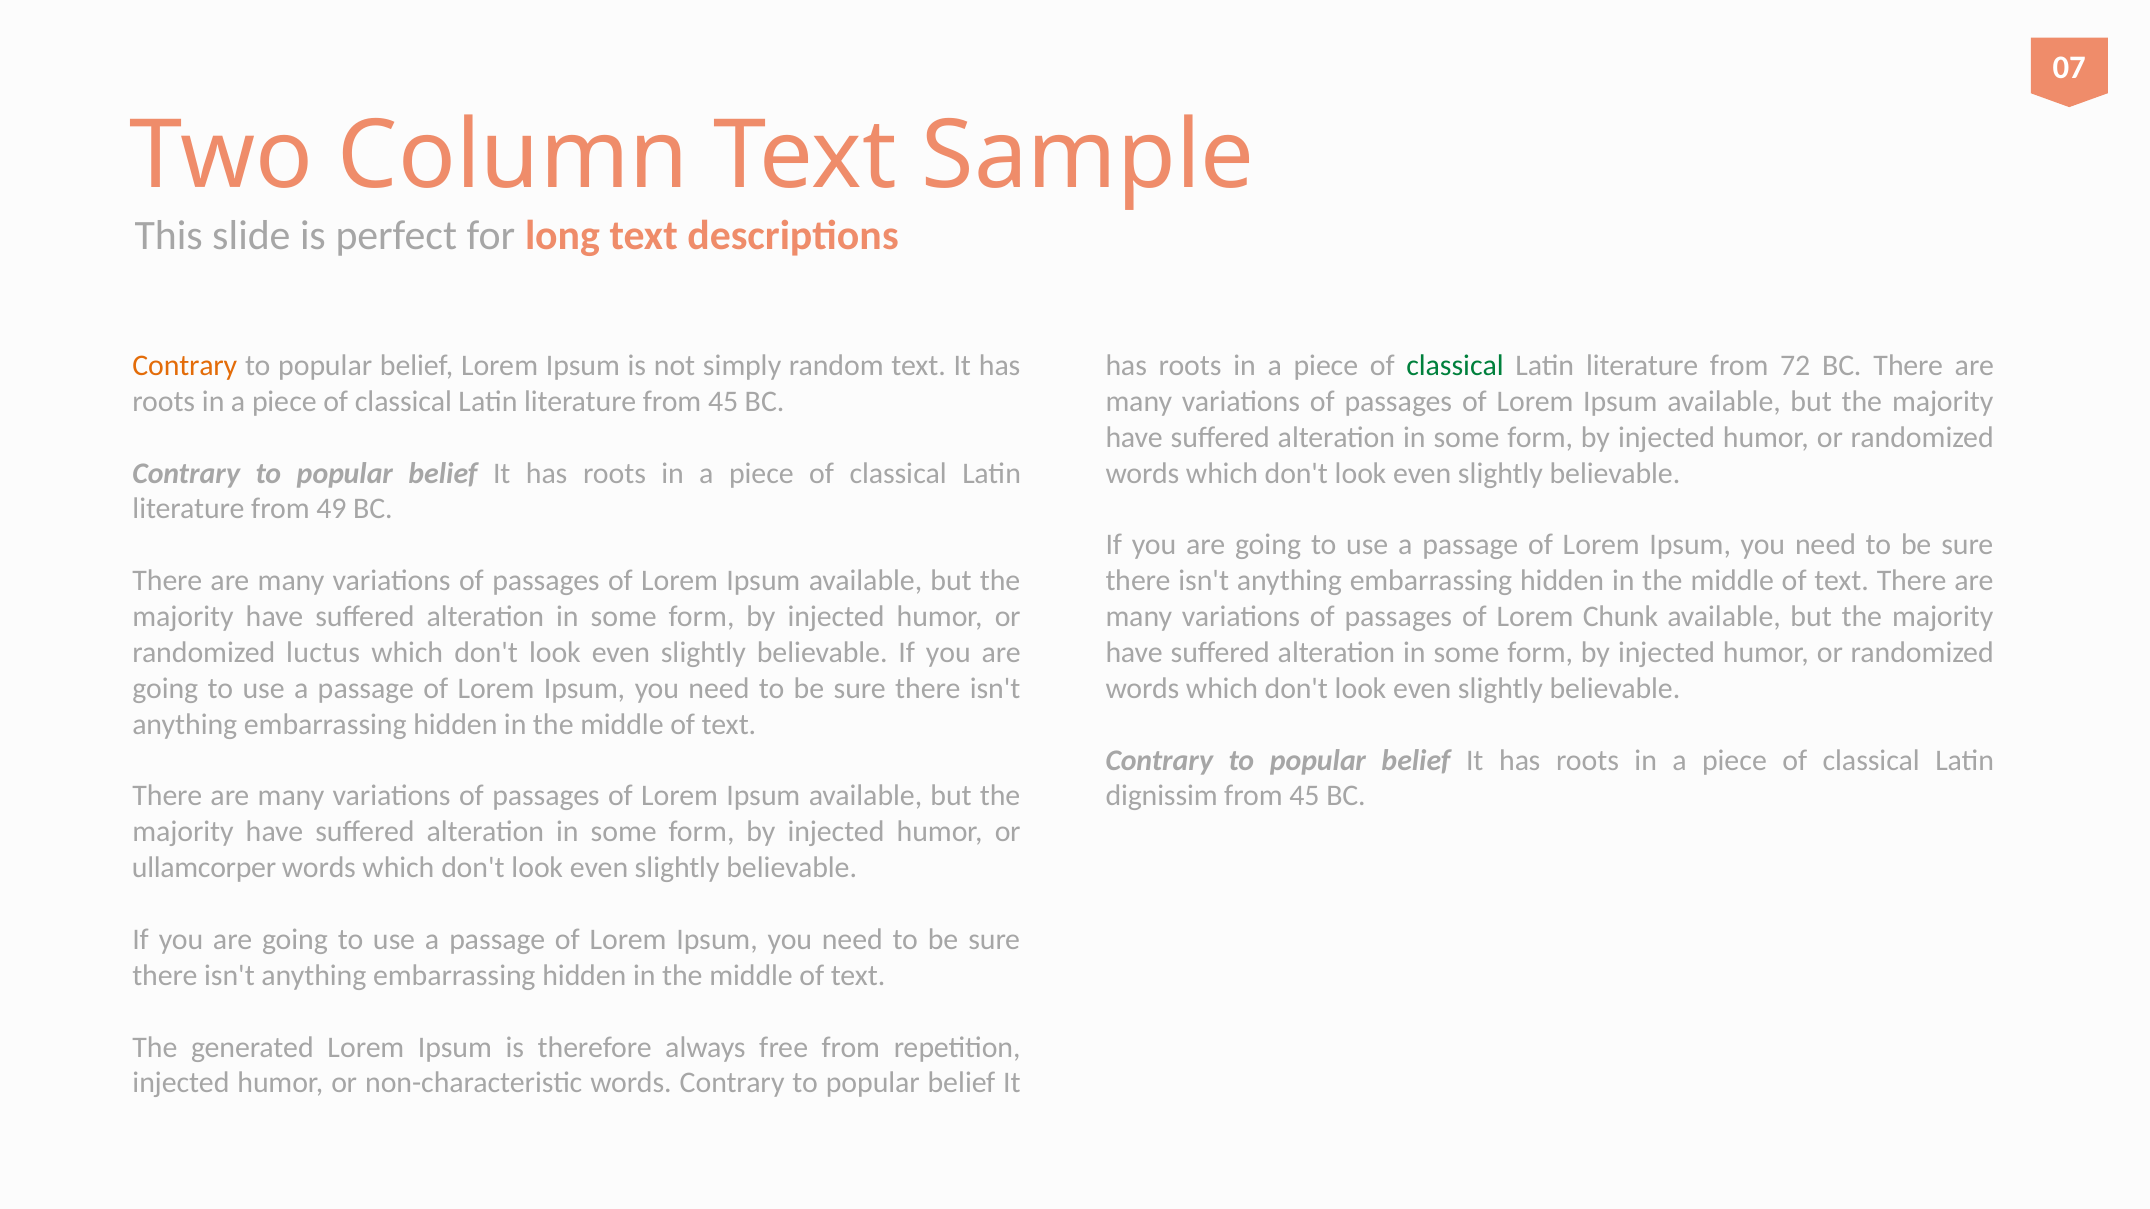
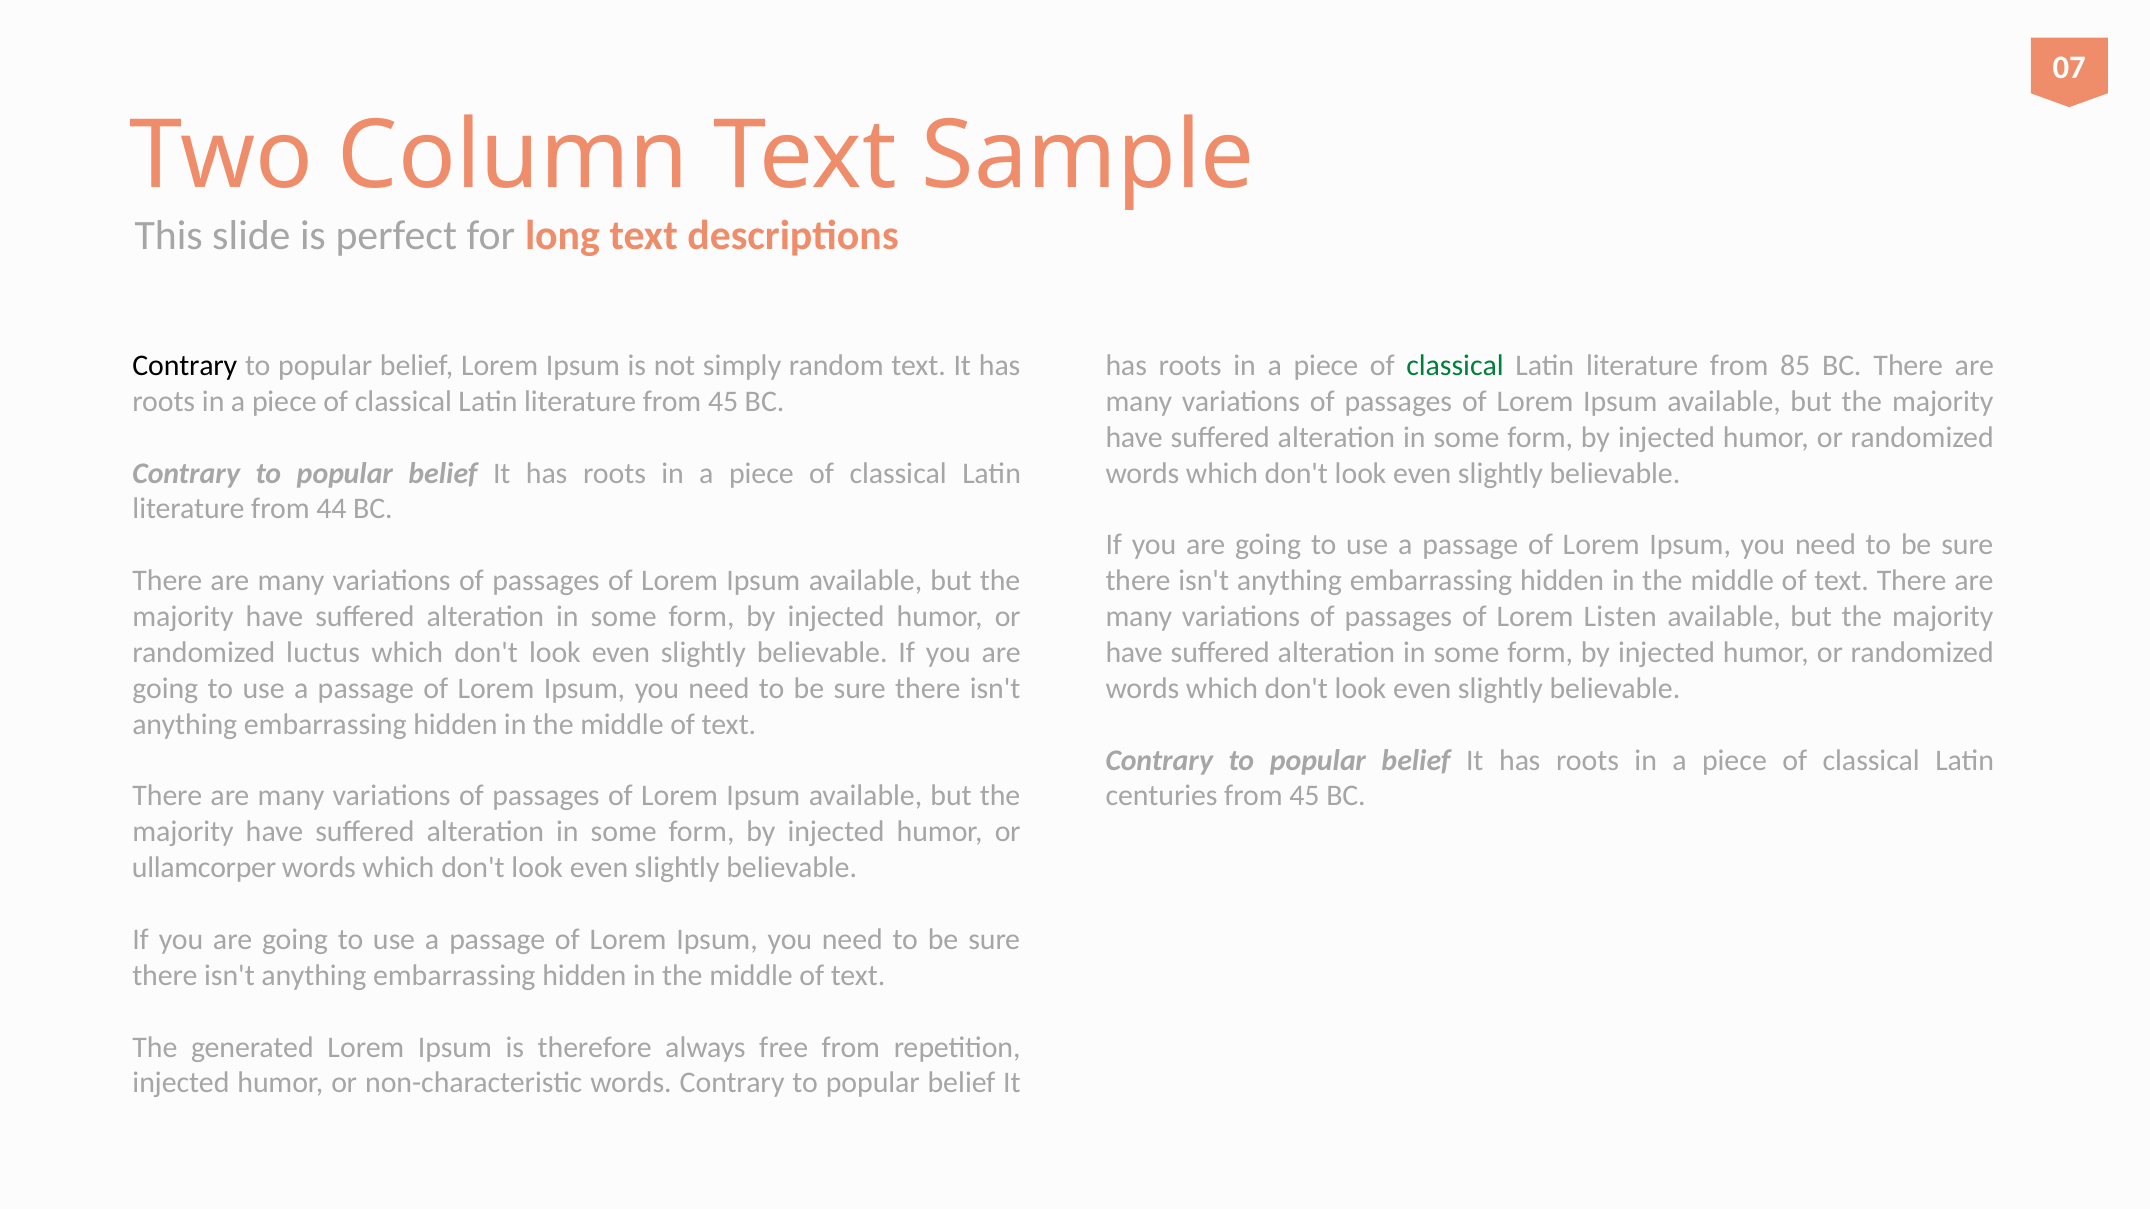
Contrary at (185, 366) colour: orange -> black
72: 72 -> 85
49: 49 -> 44
Chunk: Chunk -> Listen
dignissim: dignissim -> centuries
